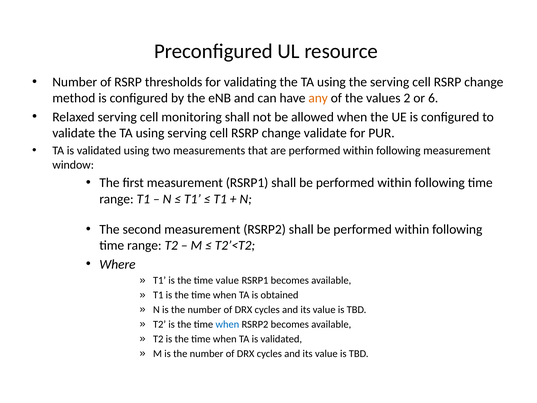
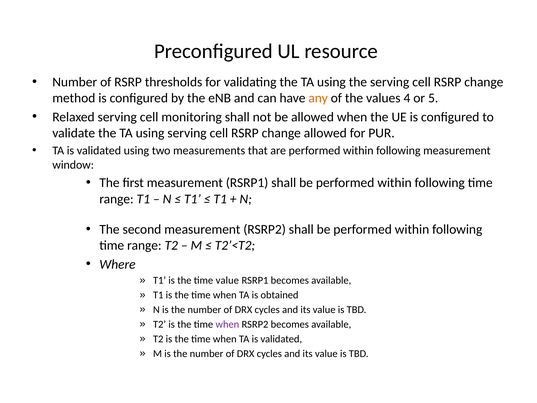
2: 2 -> 4
6: 6 -> 5
change validate: validate -> allowed
when at (227, 324) colour: blue -> purple
